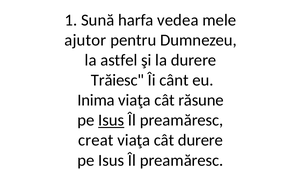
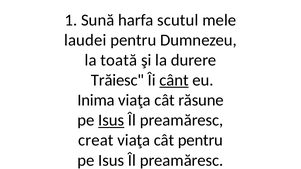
vedea: vedea -> scutul
ajutor: ajutor -> laudei
astfel: astfel -> toată
cânt underline: none -> present
cât durere: durere -> pentru
